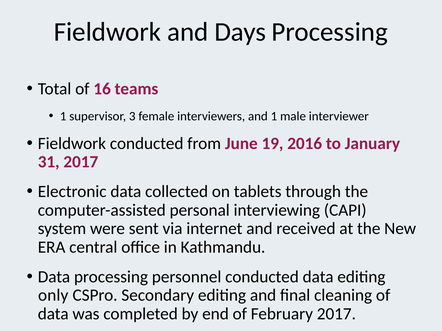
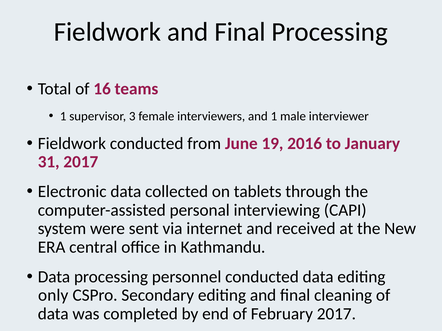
Fieldwork and Days: Days -> Final
